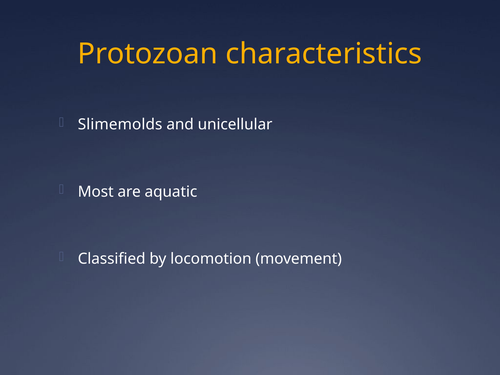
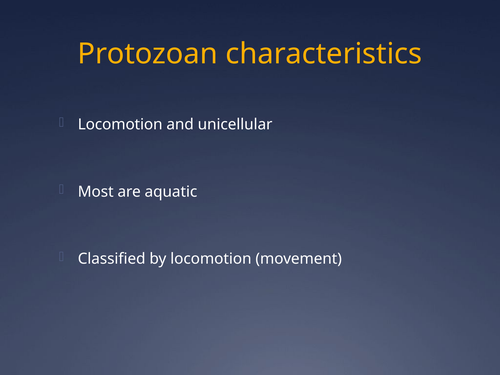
Slimemolds at (120, 125): Slimemolds -> Locomotion
